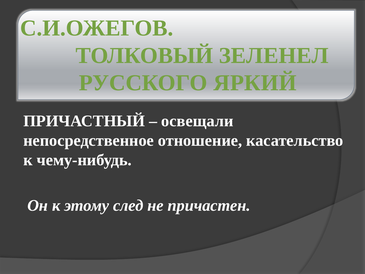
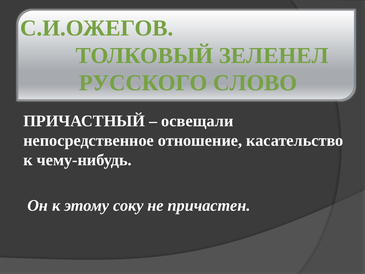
ЯРКИЙ: ЯРКИЙ -> СЛОВО
след: след -> соку
